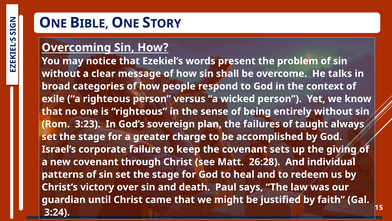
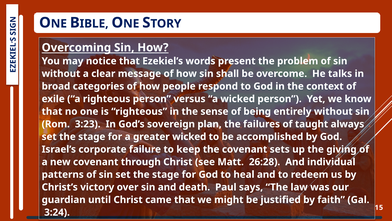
greater charge: charge -> wicked
